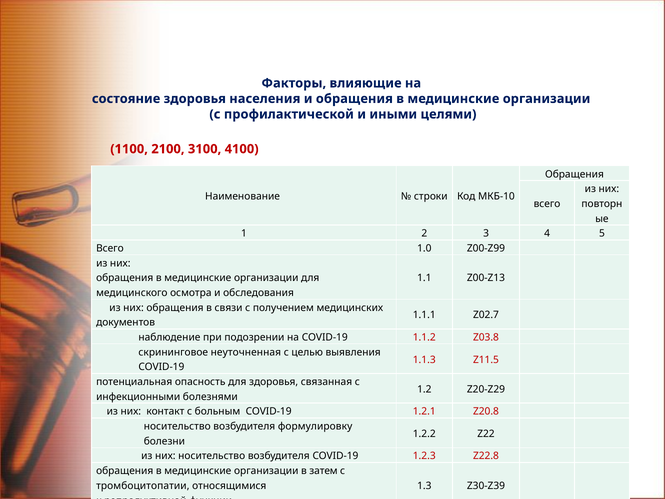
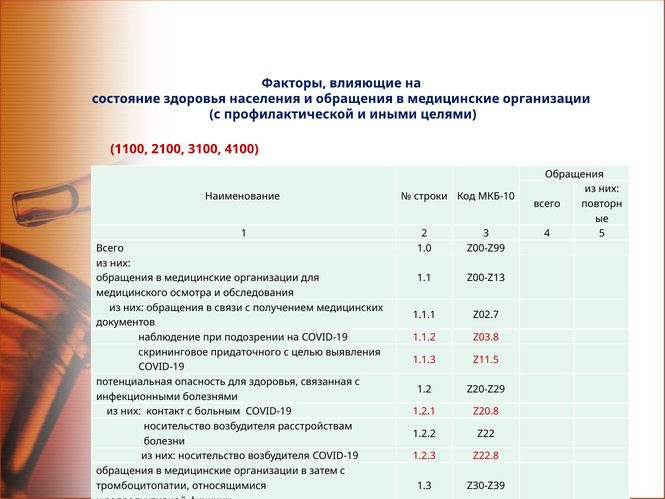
неуточненная: неуточненная -> придаточного
формулировку: формулировку -> расстройствам
